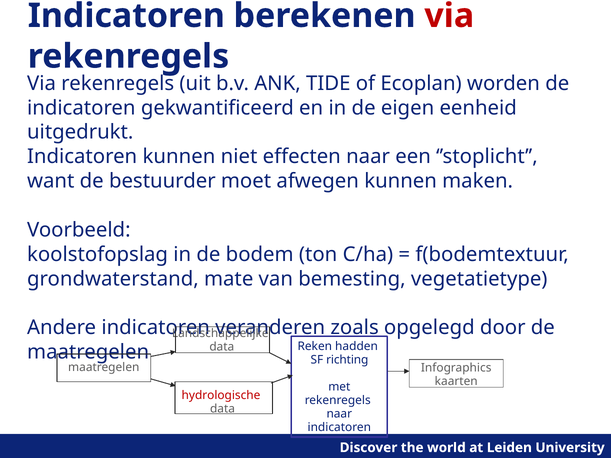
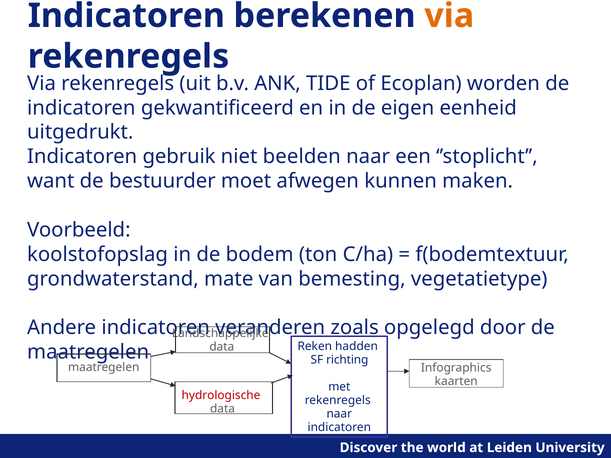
via at (449, 16) colour: red -> orange
Indicatoren kunnen: kunnen -> gebruik
effecten: effecten -> beelden
